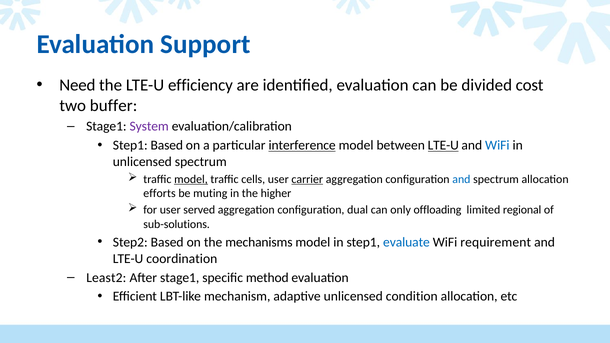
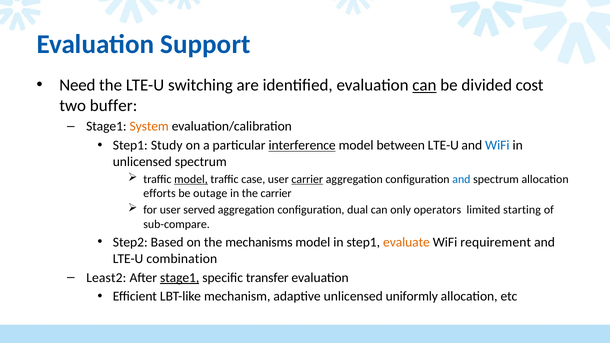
efficiency: efficiency -> switching
can at (424, 85) underline: none -> present
System colour: purple -> orange
Step1 Based: Based -> Study
LTE-U at (443, 145) underline: present -> none
cells: cells -> case
muting: muting -> outage
the higher: higher -> carrier
offloading: offloading -> operators
regional: regional -> starting
sub-solutions: sub-solutions -> sub-compare
evaluate colour: blue -> orange
coordination: coordination -> combination
stage1 at (180, 278) underline: none -> present
method: method -> transfer
condition: condition -> uniformly
